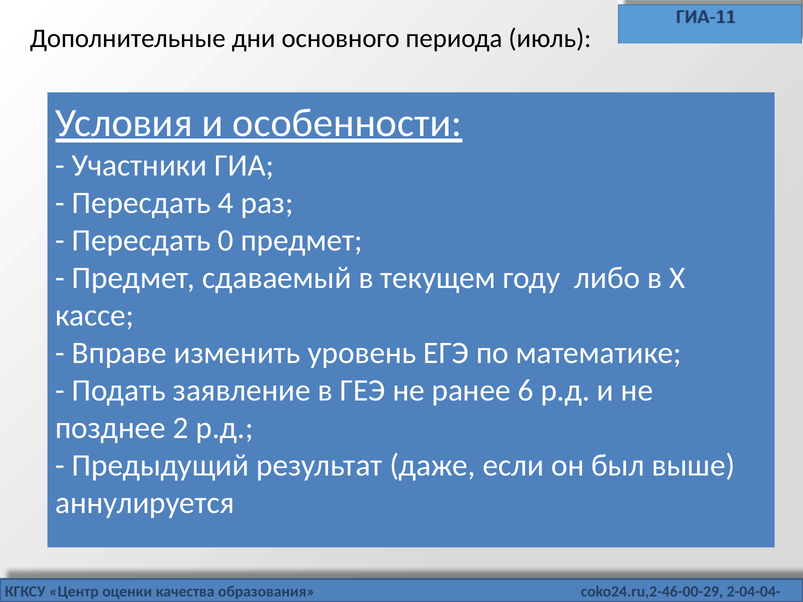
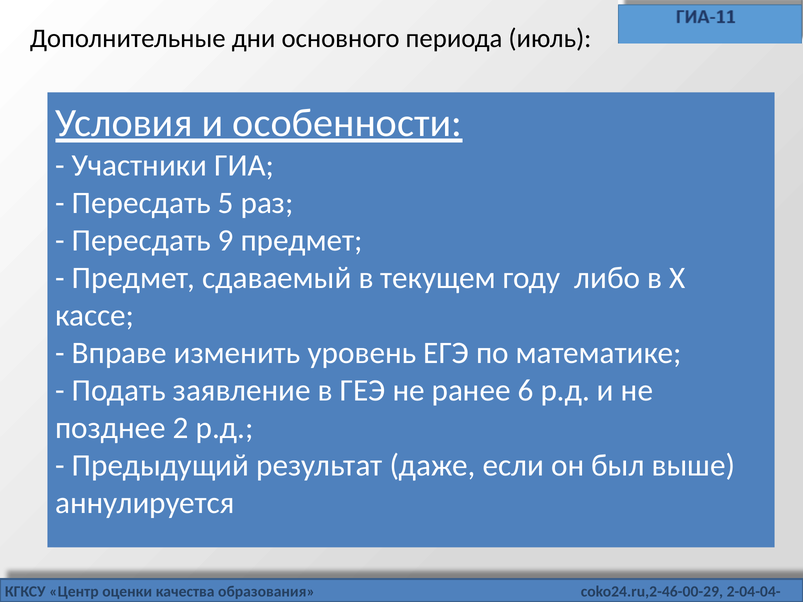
4: 4 -> 5
0: 0 -> 9
